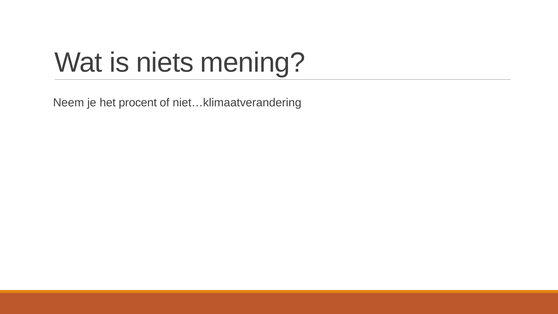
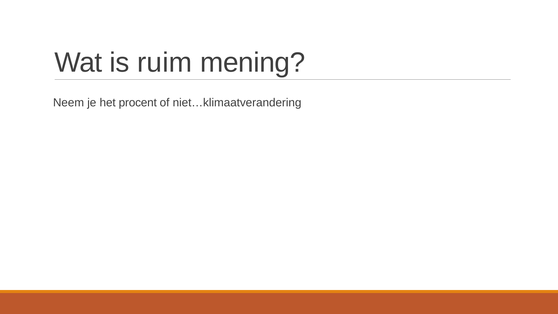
niets: niets -> ruim
